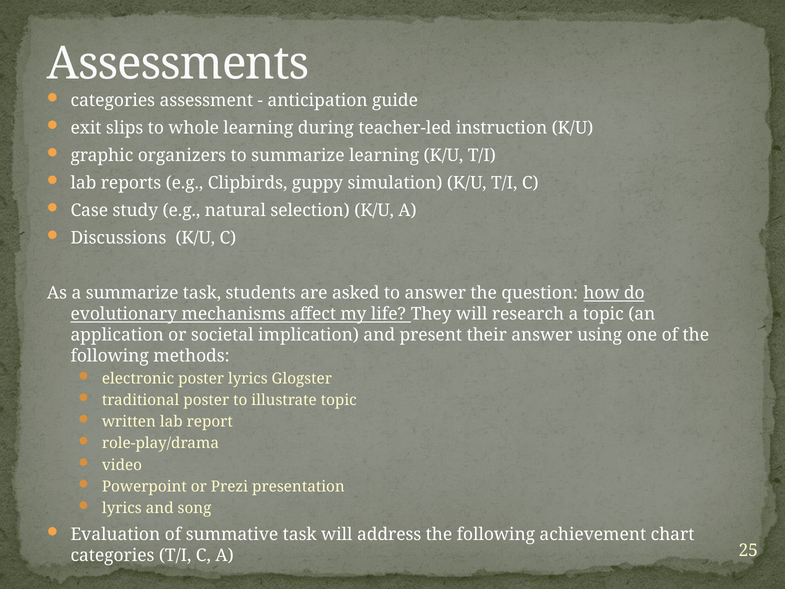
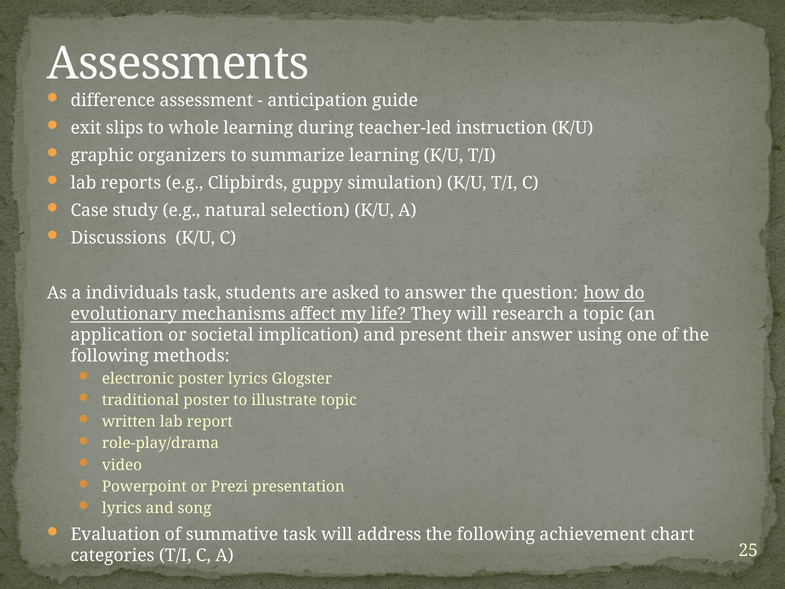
categories at (113, 101): categories -> difference
a summarize: summarize -> individuals
